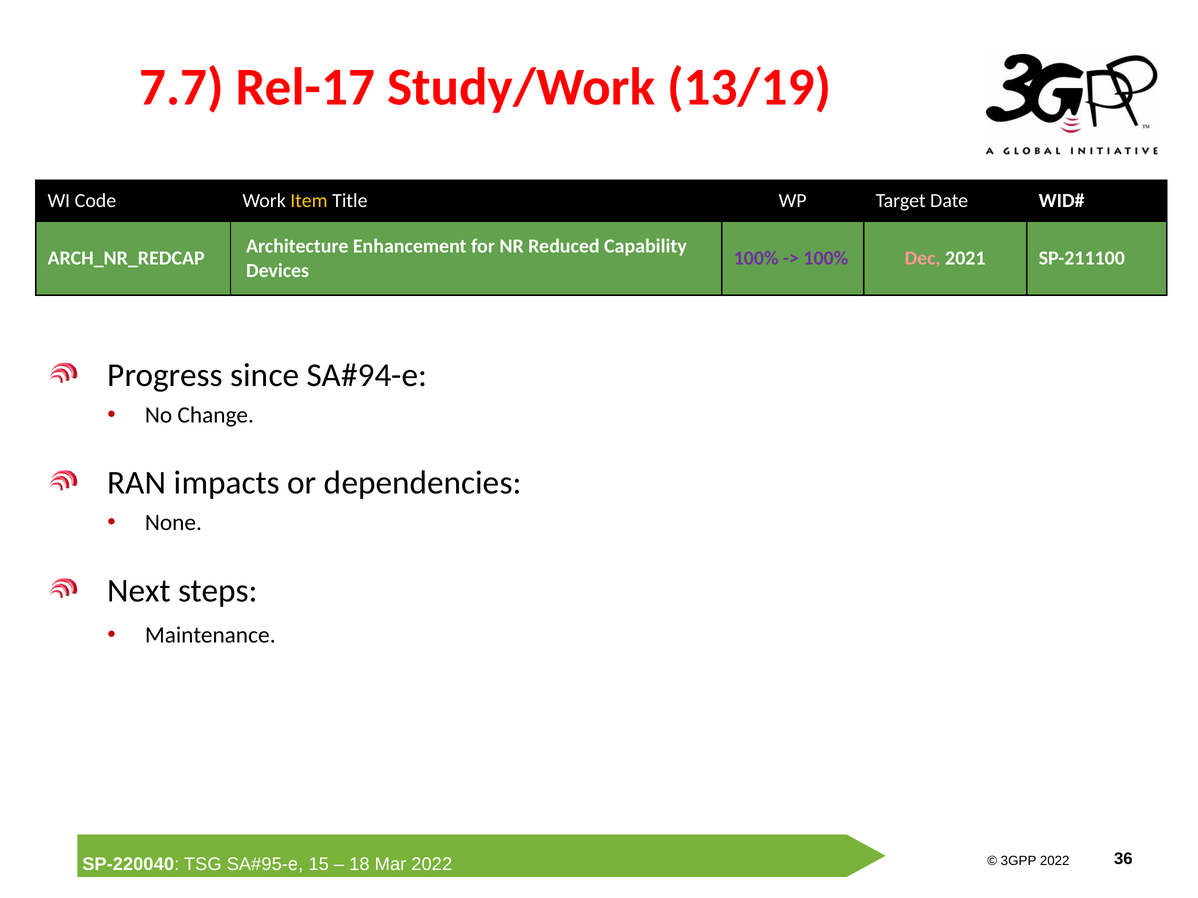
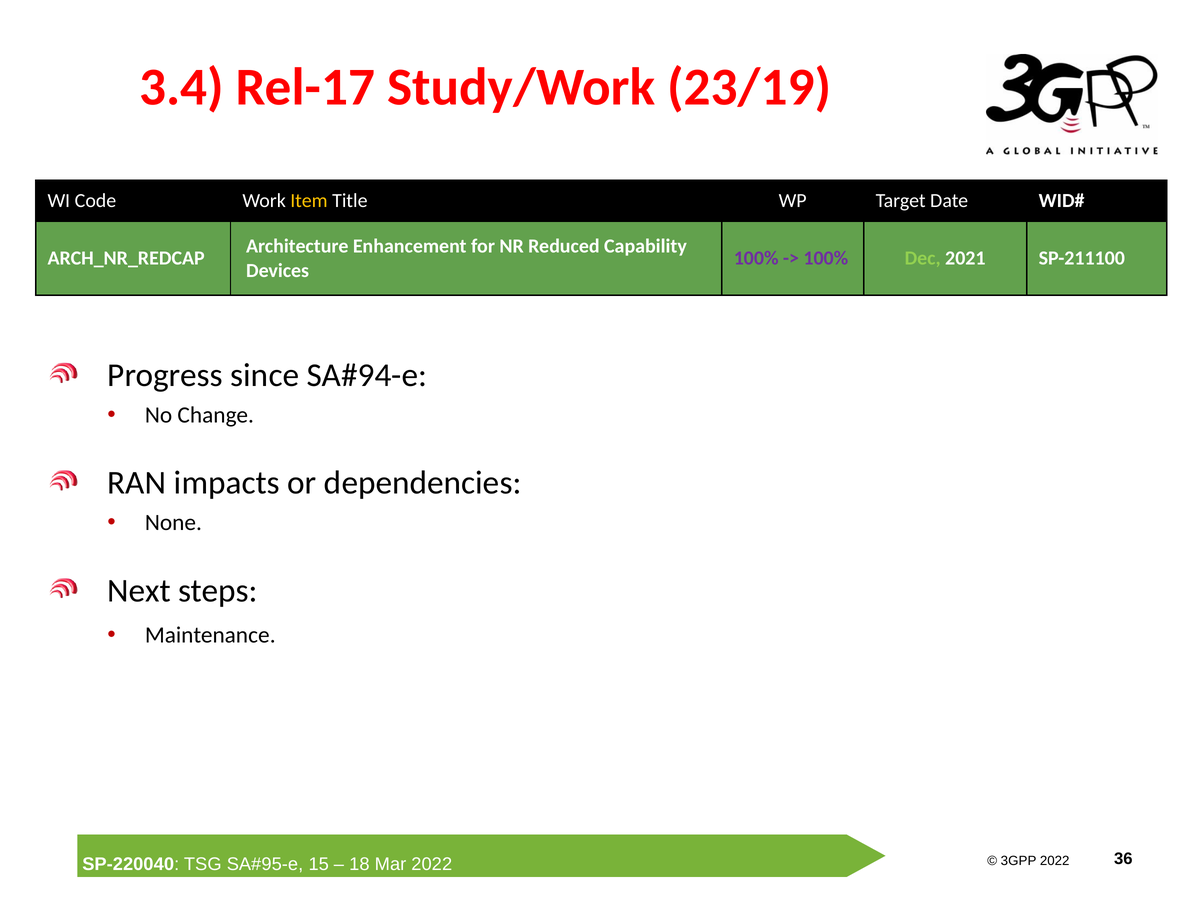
7.7: 7.7 -> 3.4
13/19: 13/19 -> 23/19
Dec colour: pink -> light green
